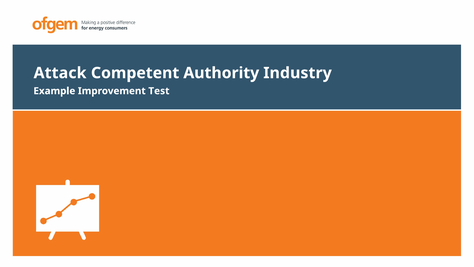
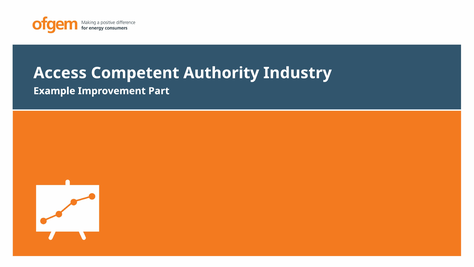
Attack: Attack -> Access
Test: Test -> Part
